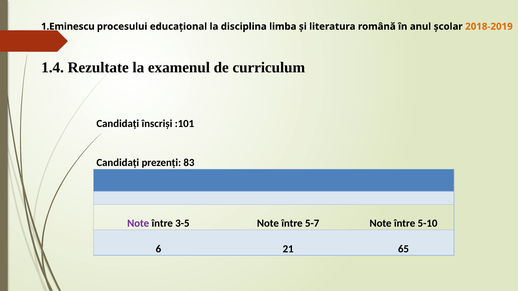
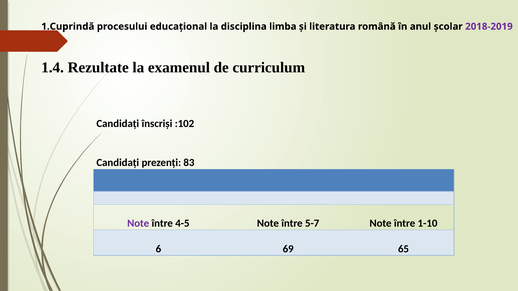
1.Eminescu: 1.Eminescu -> 1.Cuprindă
2018-2019 colour: orange -> purple
:101: :101 -> :102
3-5: 3-5 -> 4-5
5-10: 5-10 -> 1-10
21: 21 -> 69
